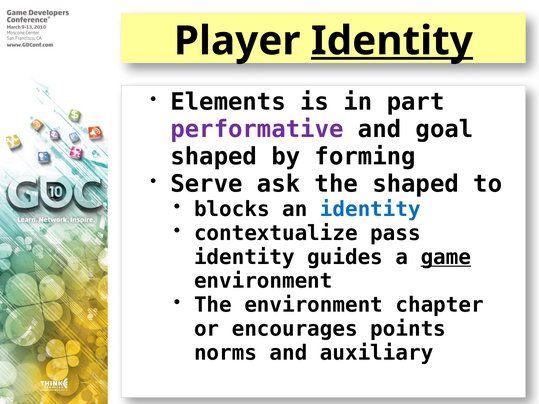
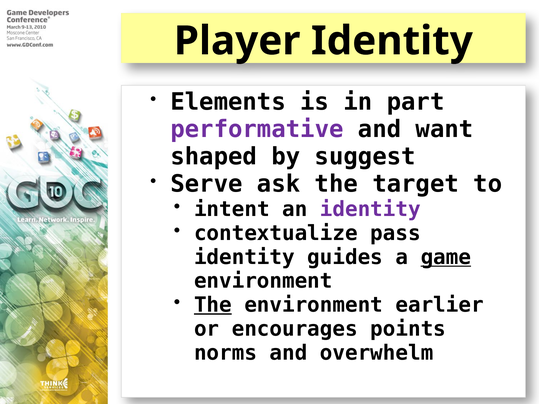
Identity at (392, 41) underline: present -> none
goal: goal -> want
forming: forming -> suggest
the shaped: shaped -> target
blocks: blocks -> intent
identity at (370, 209) colour: blue -> purple
The at (213, 305) underline: none -> present
chapter: chapter -> earlier
auxiliary: auxiliary -> overwhelm
